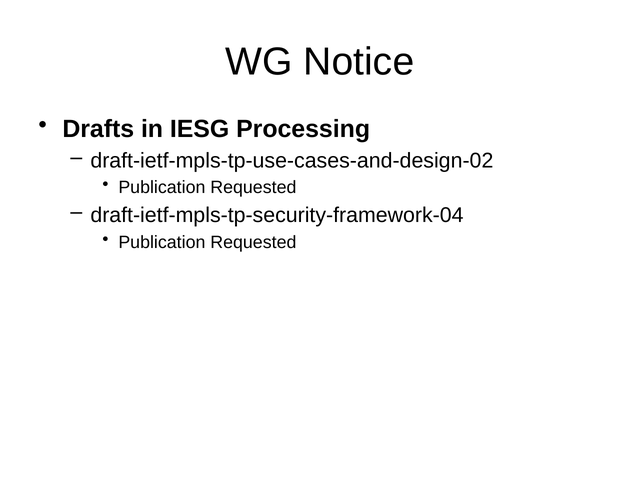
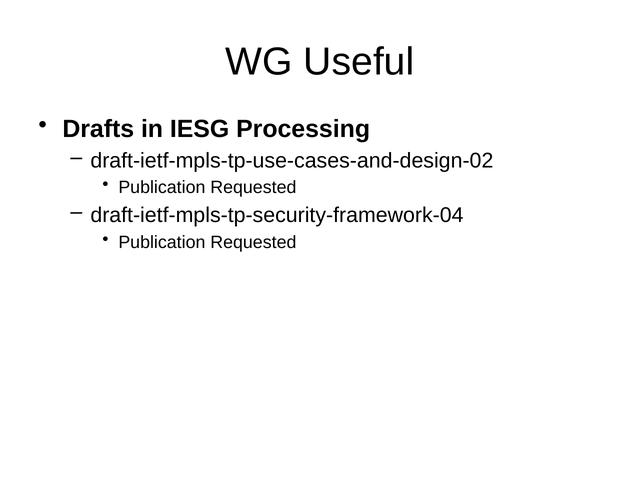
Notice: Notice -> Useful
